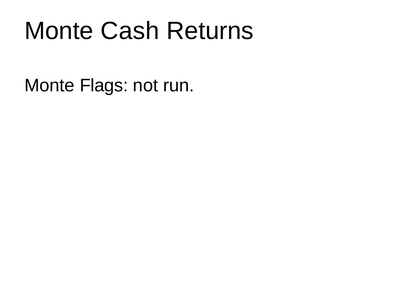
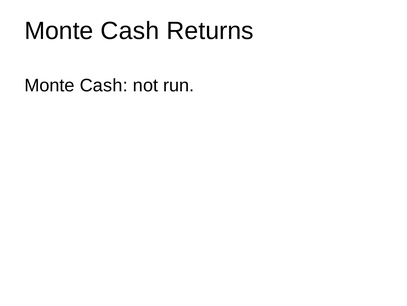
Flags at (104, 85): Flags -> Cash
